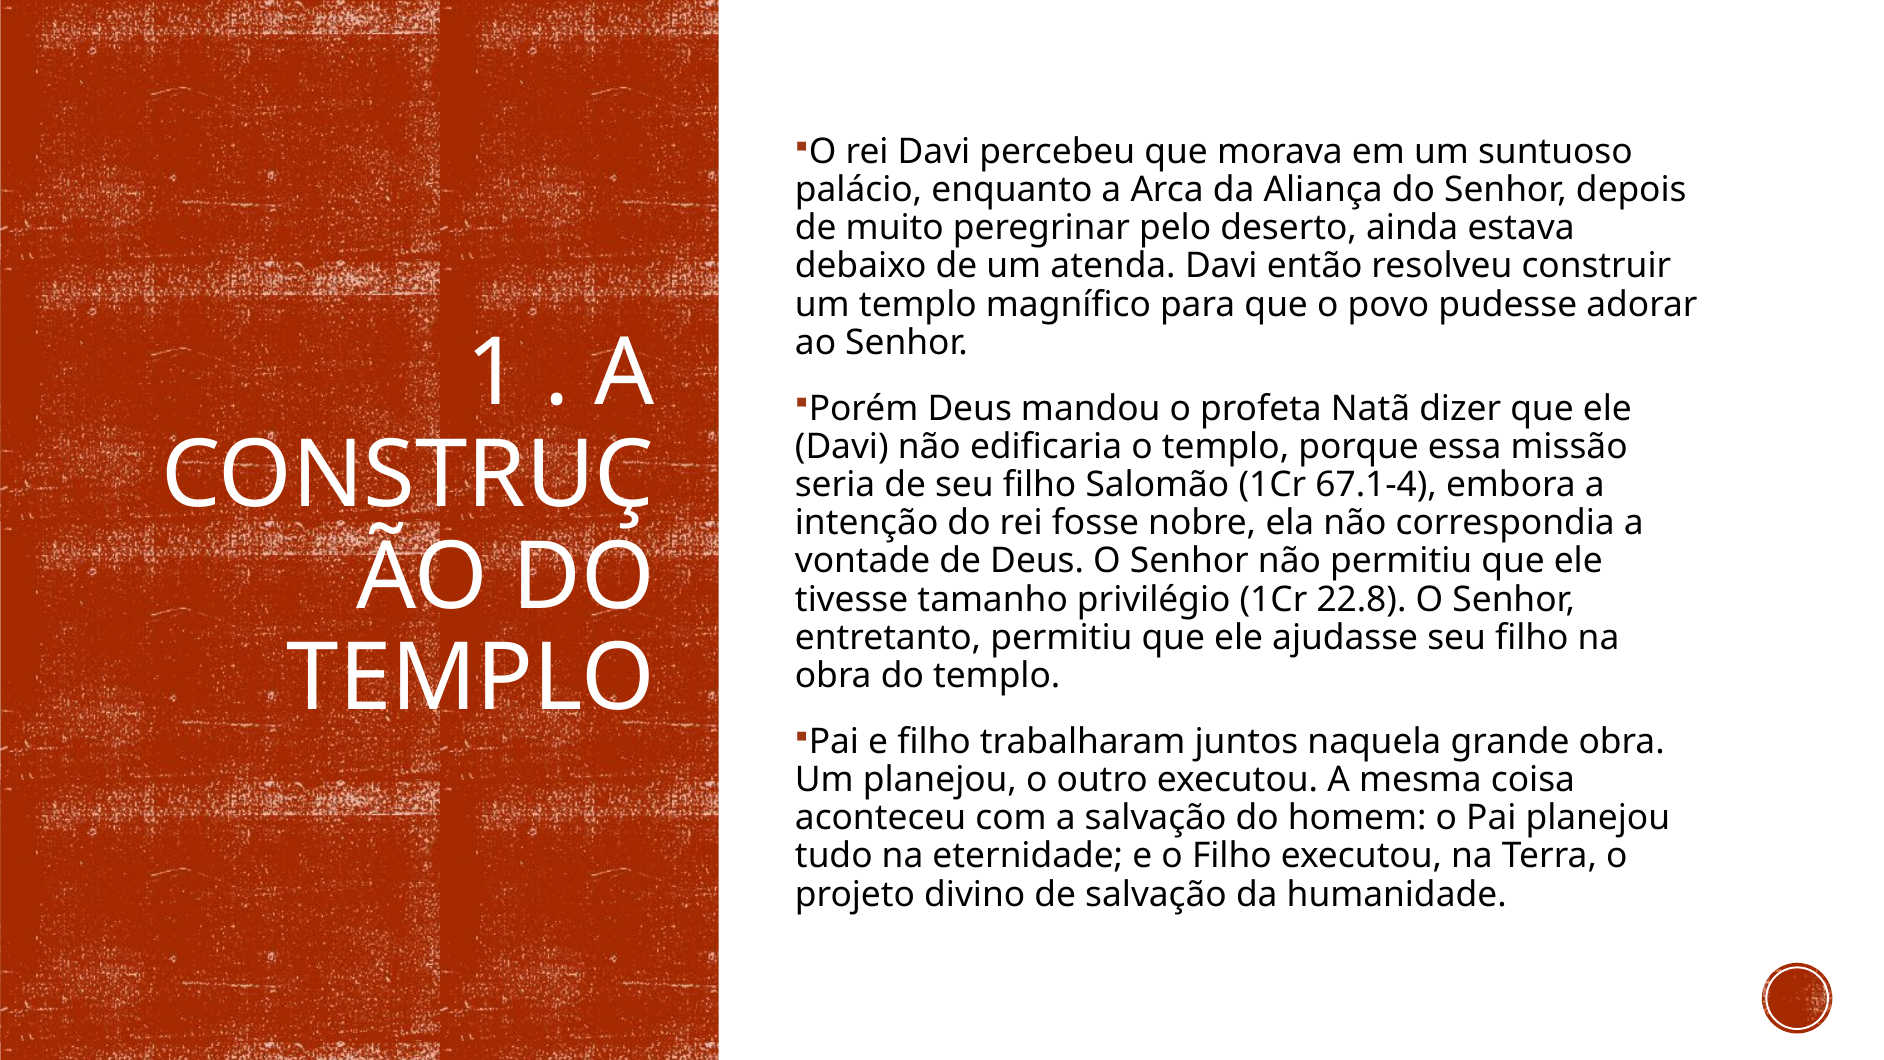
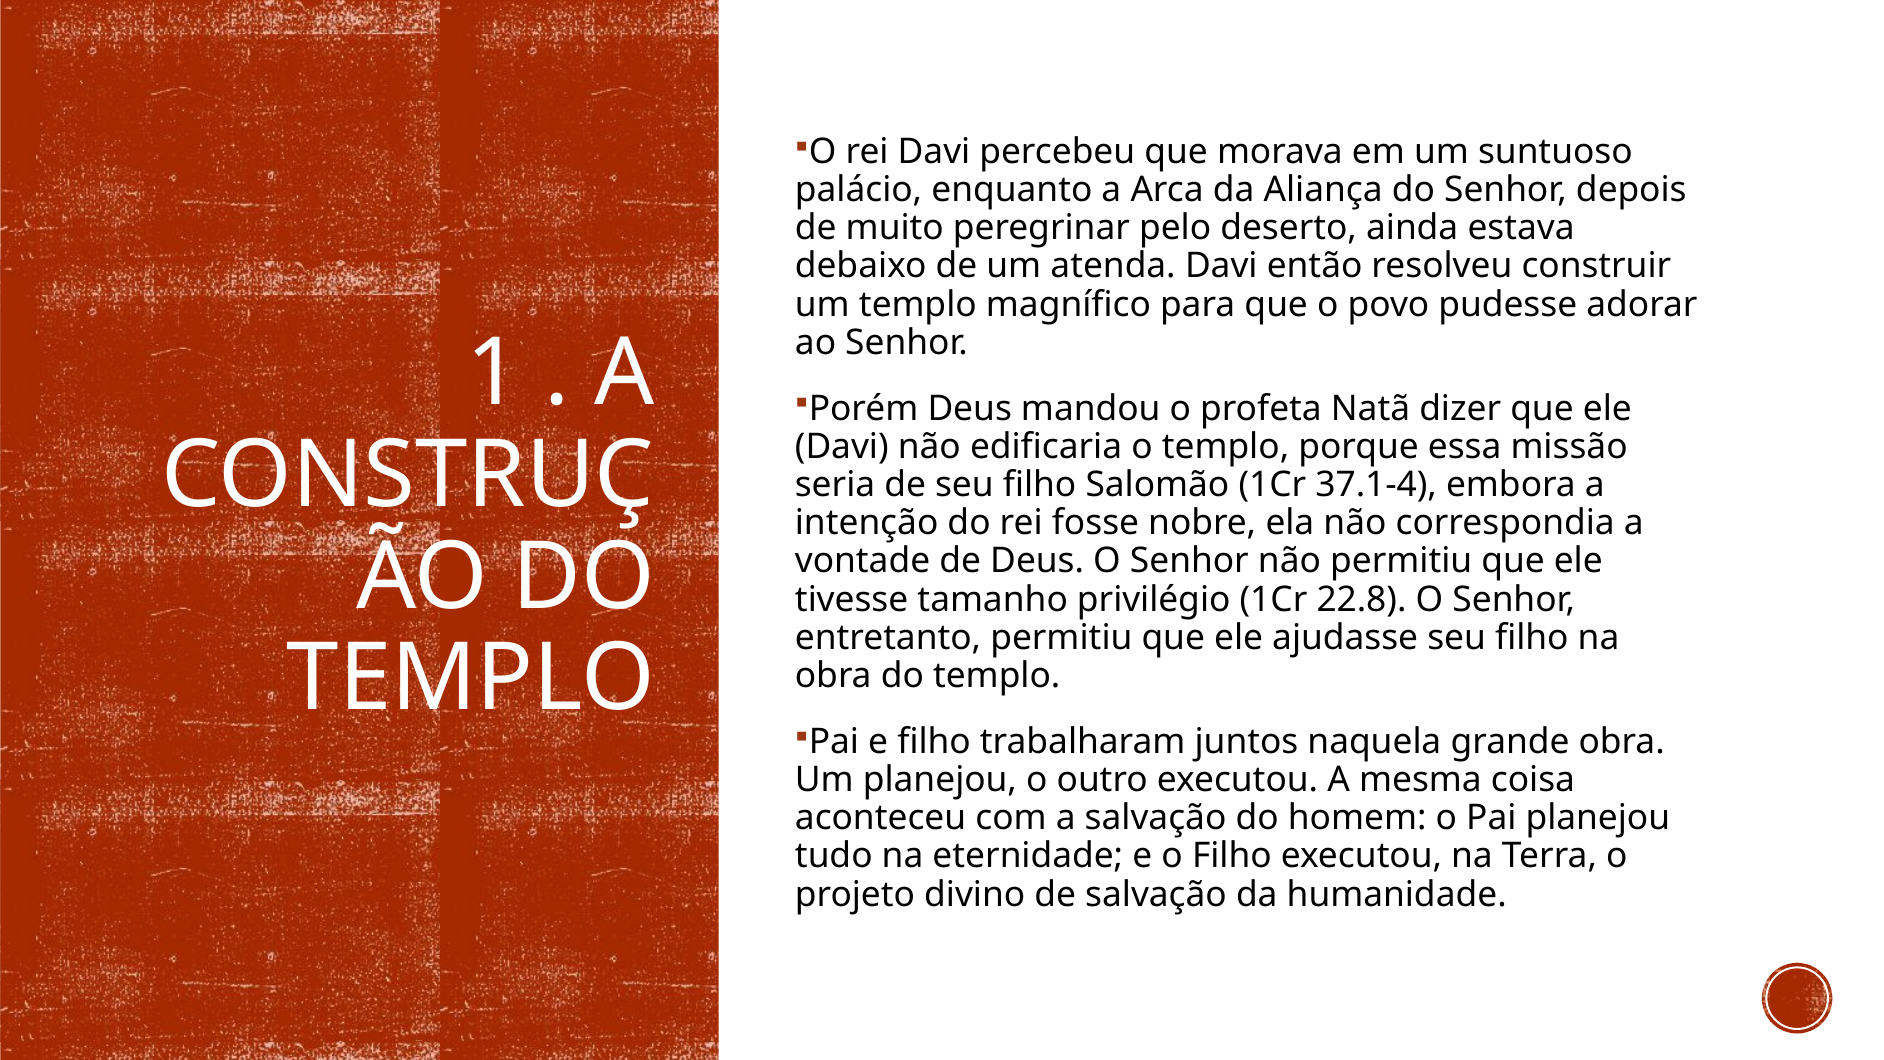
67.1-4: 67.1-4 -> 37.1-4
